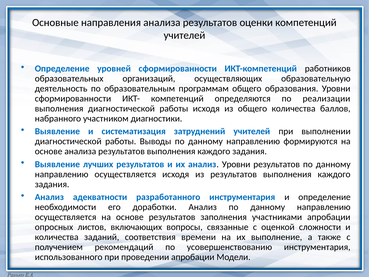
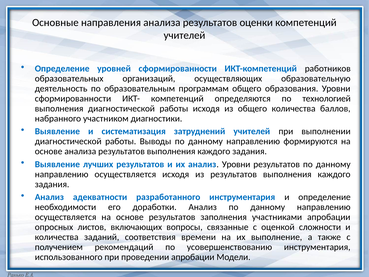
реализации: реализации -> технологией
